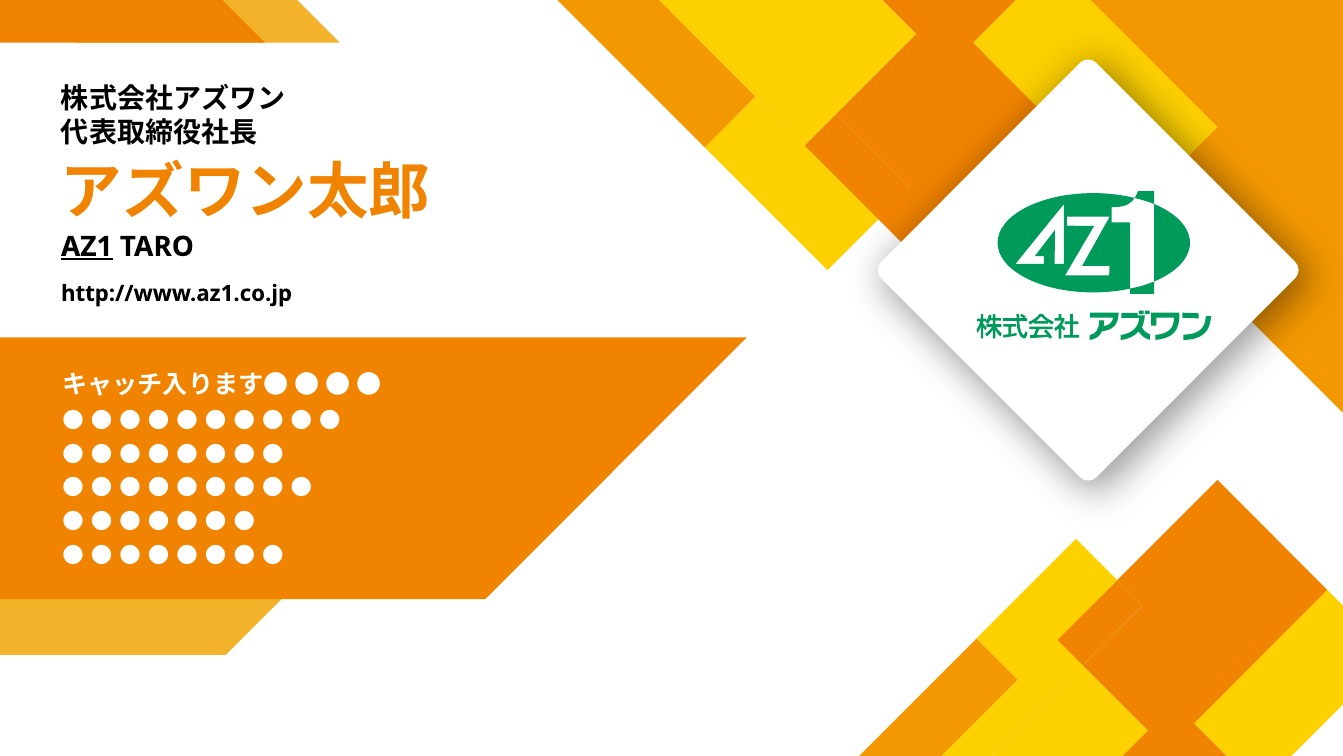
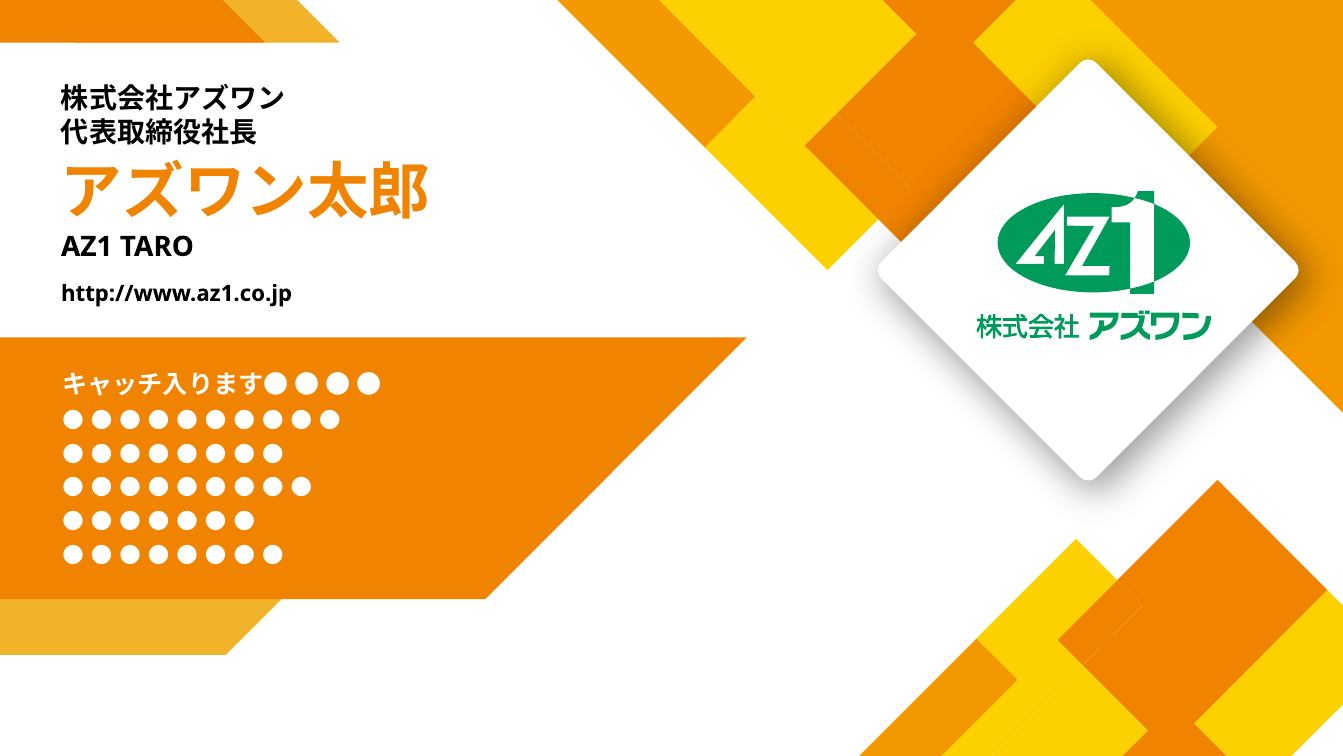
AZ1 underline: present -> none
